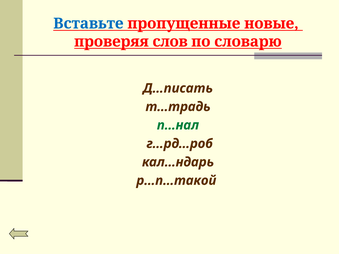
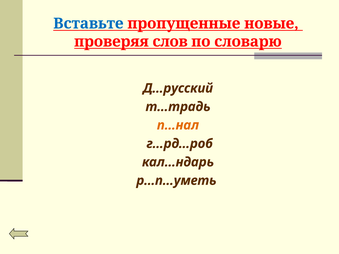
Д…писать: Д…писать -> Д…русский
п…нал colour: green -> orange
р…п…такой: р…п…такой -> р…п…уметь
